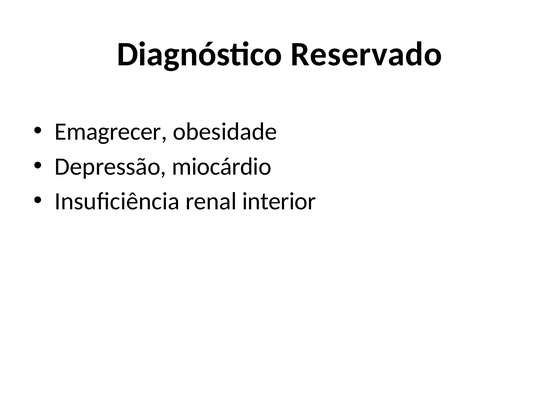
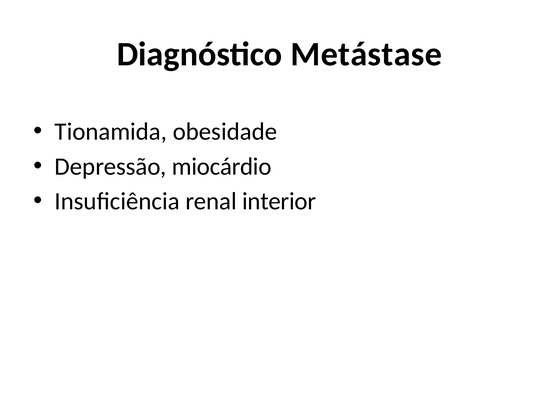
Reservado: Reservado -> Metástase
Emagrecer: Emagrecer -> Tionamida
